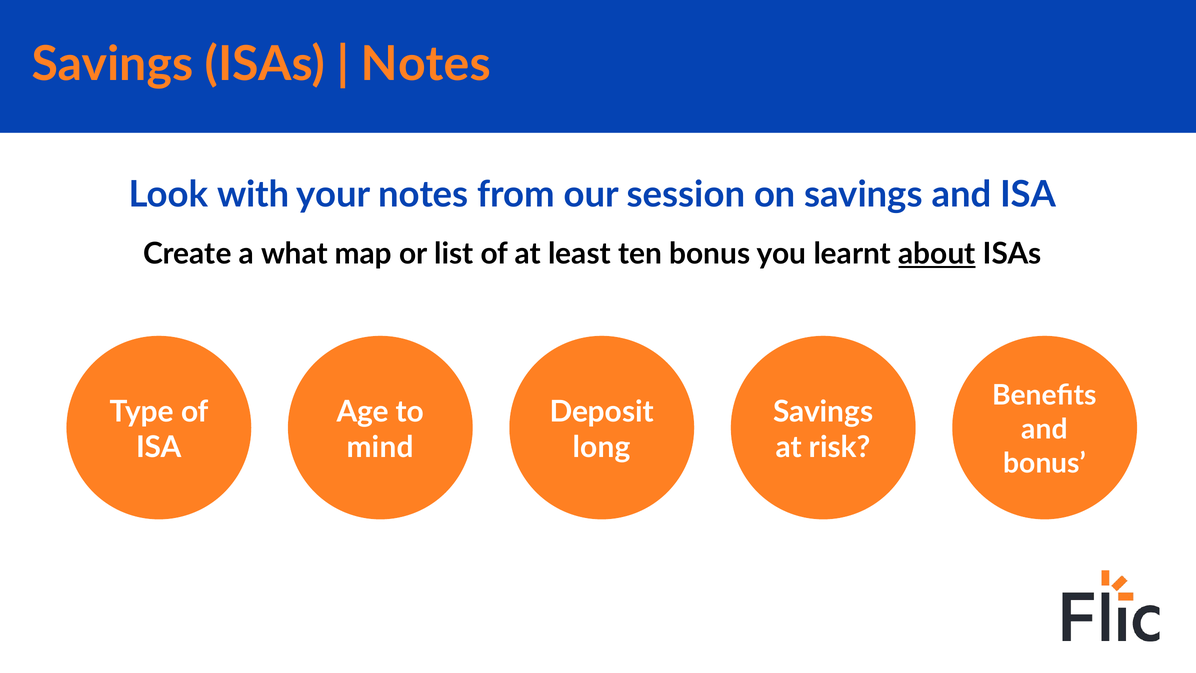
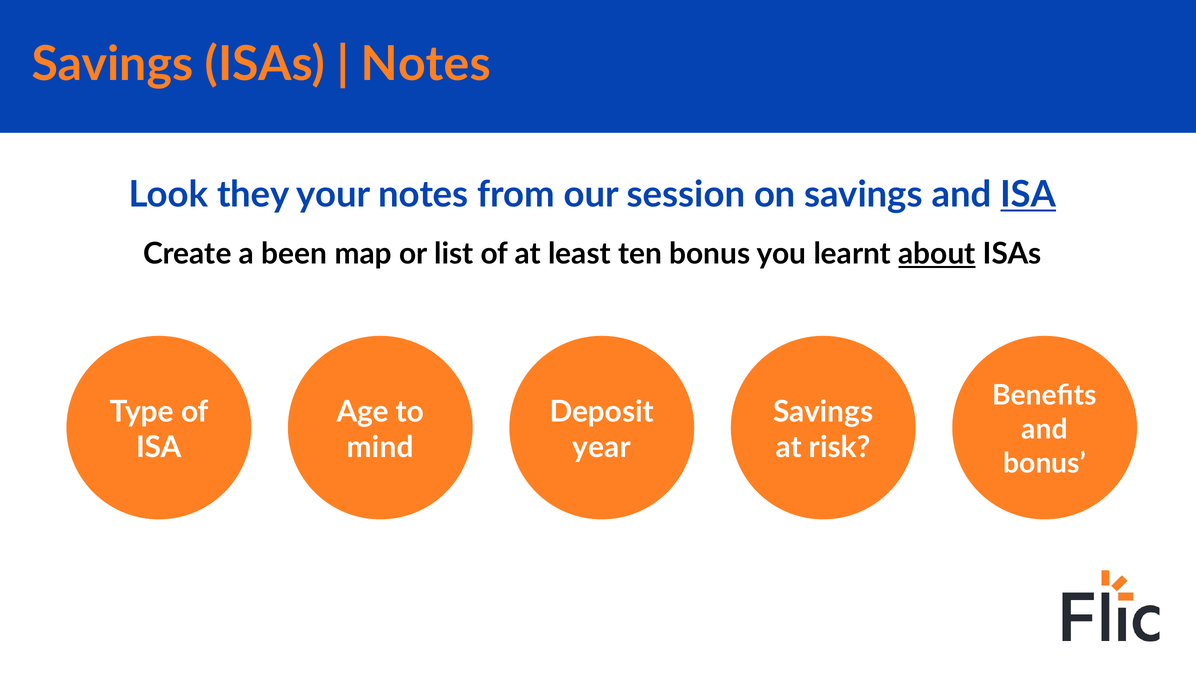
with: with -> they
ISA at (1028, 195) underline: none -> present
what: what -> been
long: long -> year
